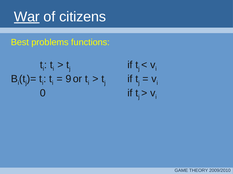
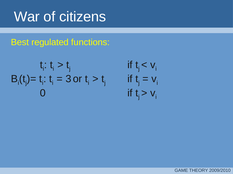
War underline: present -> none
problems: problems -> regulated
9: 9 -> 3
